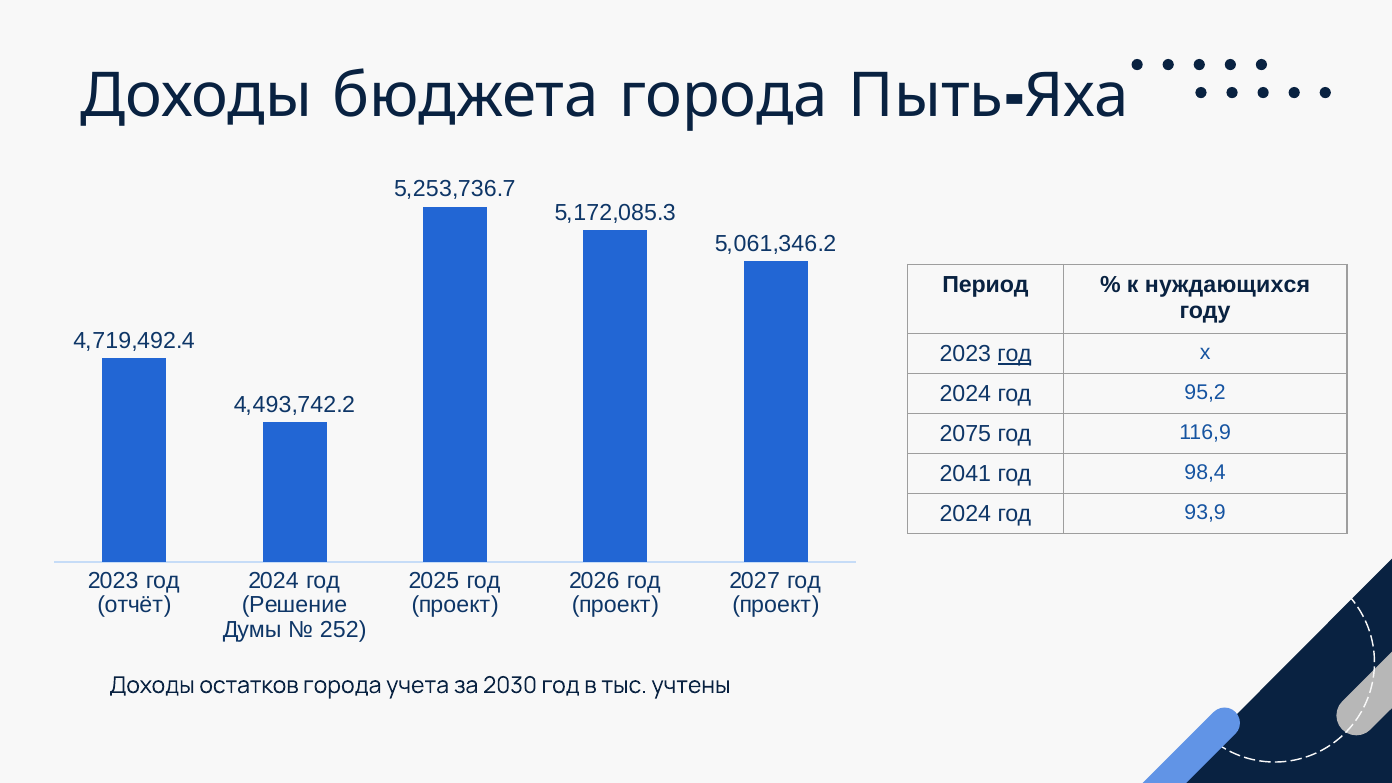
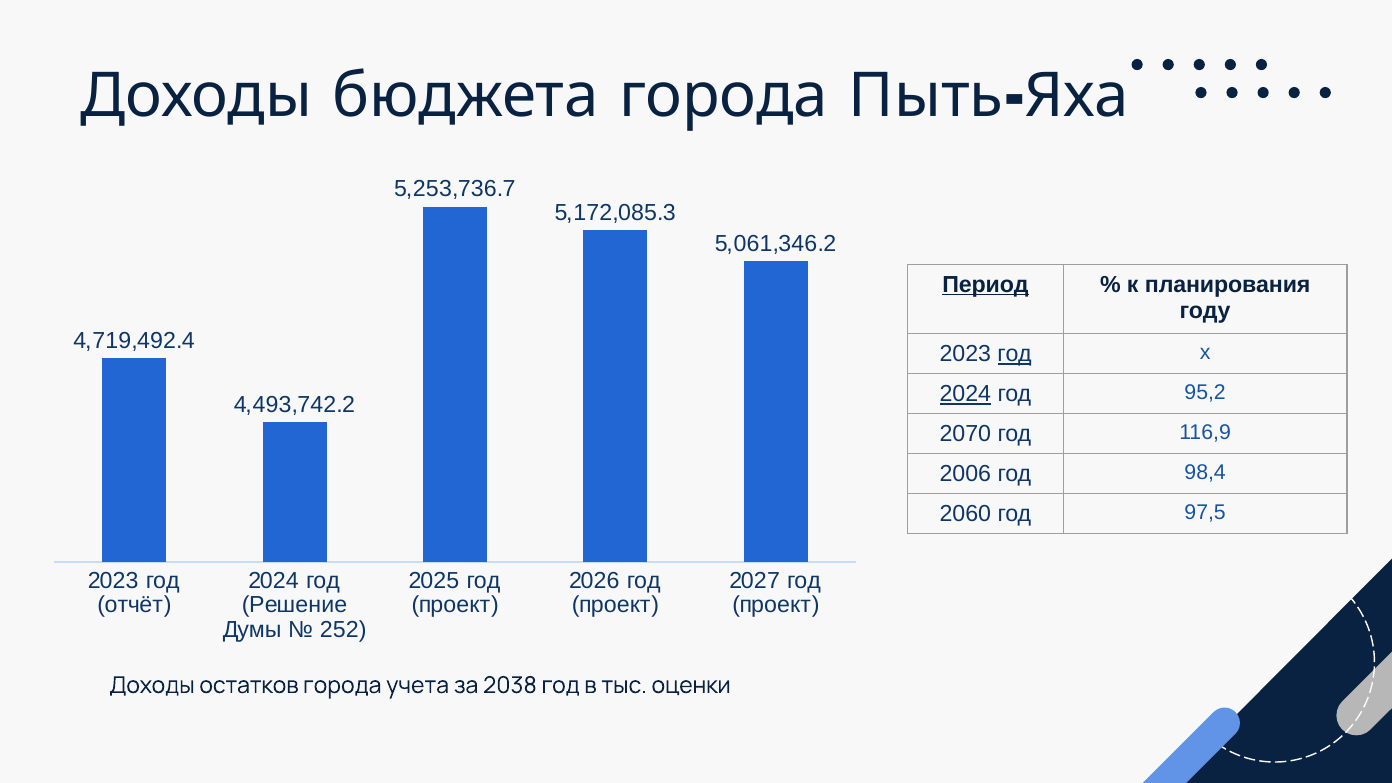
Период underline: none -> present
нуждающихся: нуждающихся -> планирования
2024 at (965, 394) underline: none -> present
2075: 2075 -> 2070
2041: 2041 -> 2006
2024 at (965, 514): 2024 -> 2060
93,9: 93,9 -> 97,5
2030: 2030 -> 2038
учтены: учтены -> оценки
